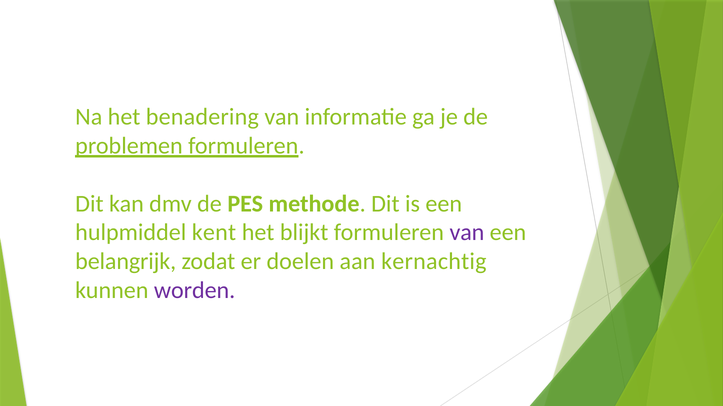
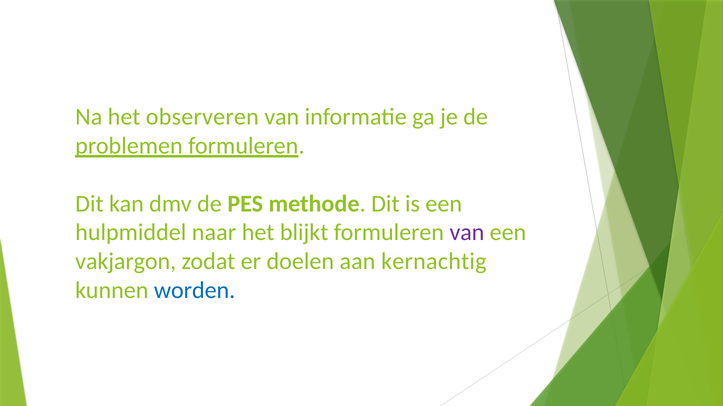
benadering: benadering -> observeren
kent: kent -> naar
belangrijk: belangrijk -> vakjargon
worden colour: purple -> blue
